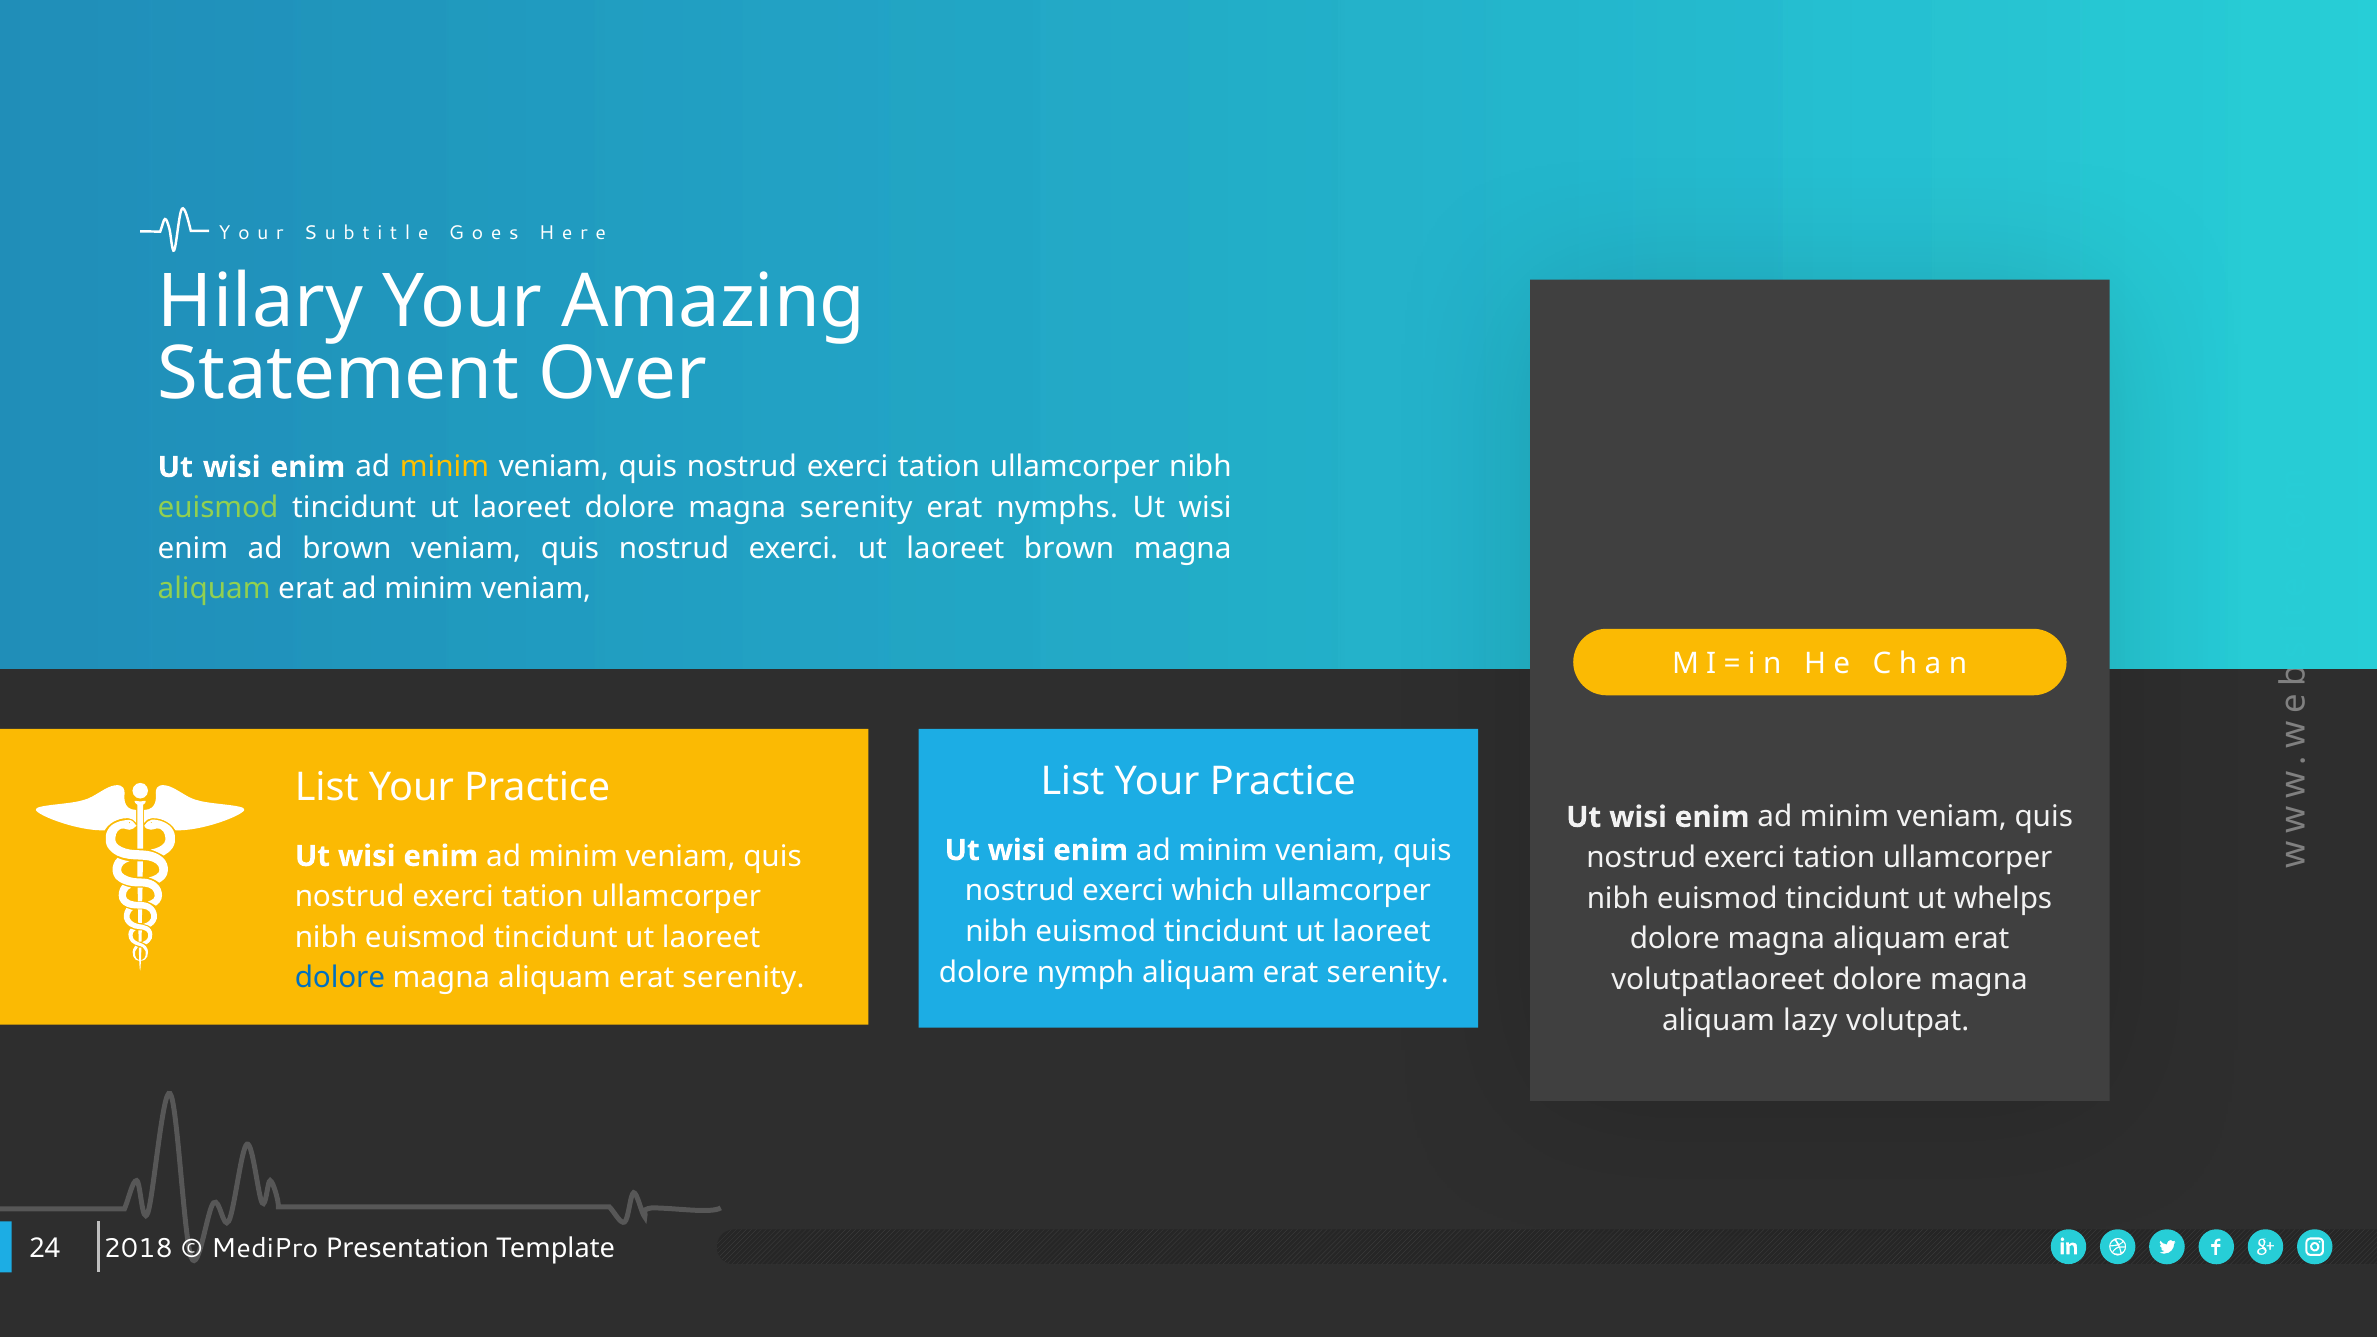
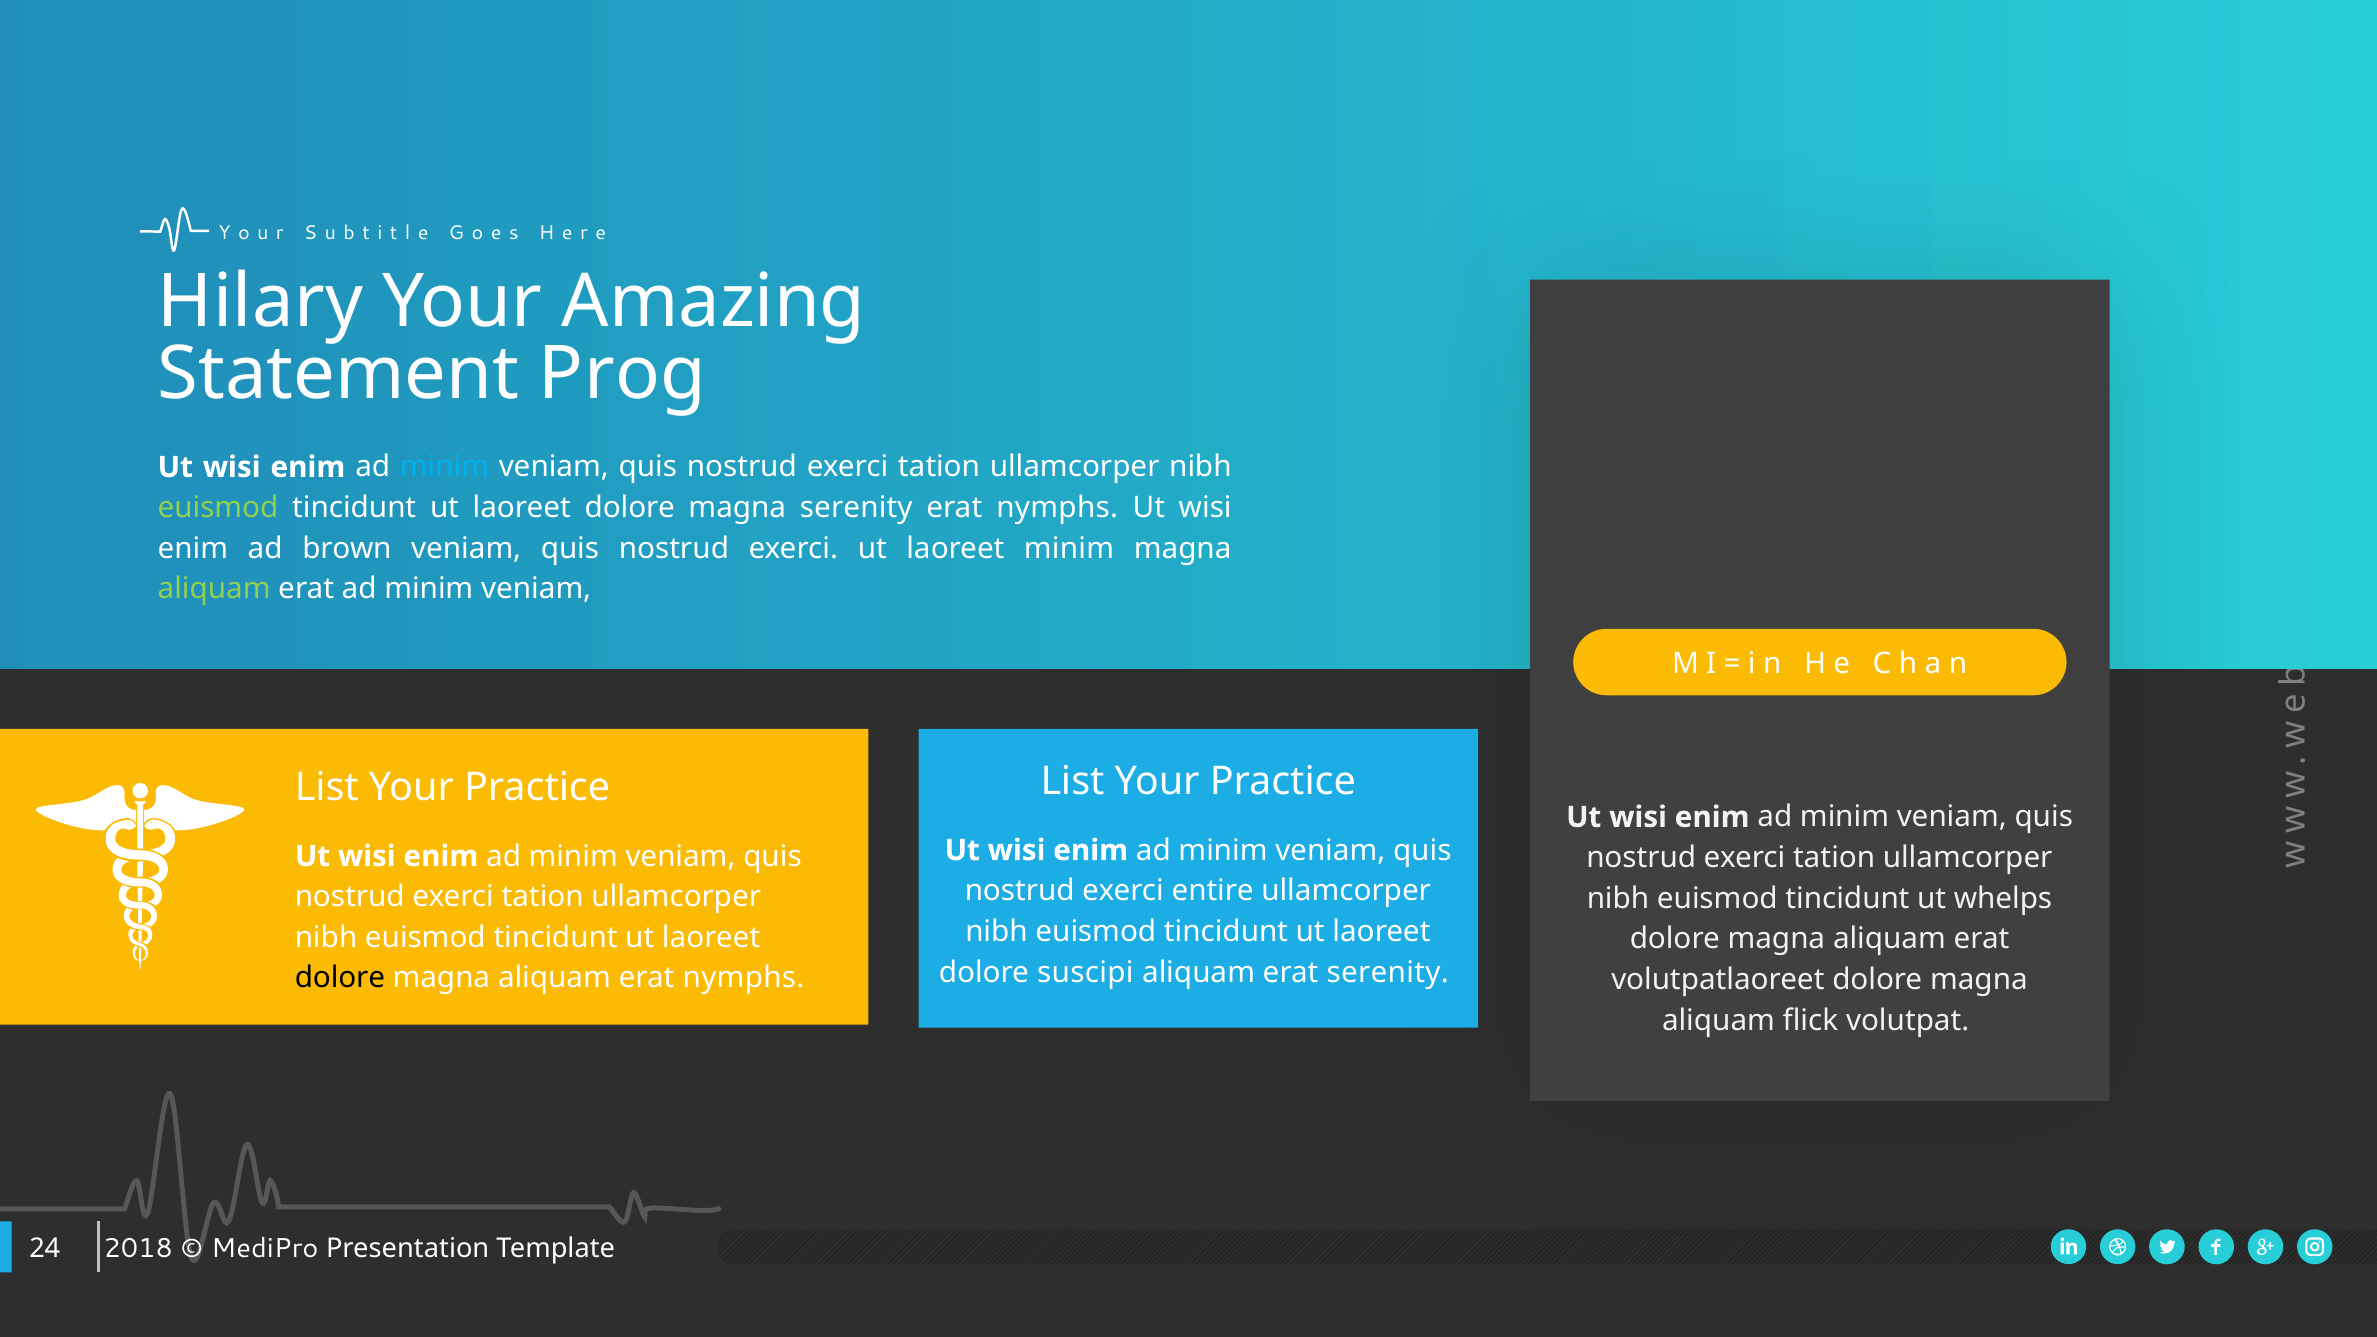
Over: Over -> Prog
minim at (444, 467) colour: yellow -> light blue
laoreet brown: brown -> minim
which: which -> entire
nymph: nymph -> suscipi
dolore at (340, 978) colour: blue -> black
magna aliquam erat serenity: serenity -> nymphs
lazy: lazy -> flick
